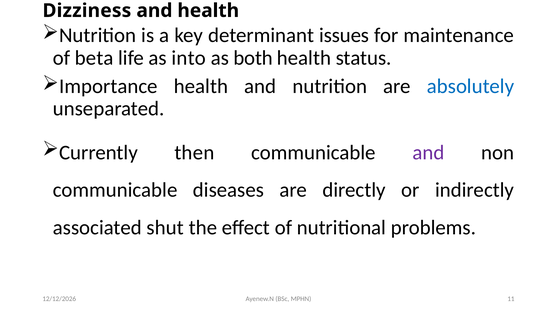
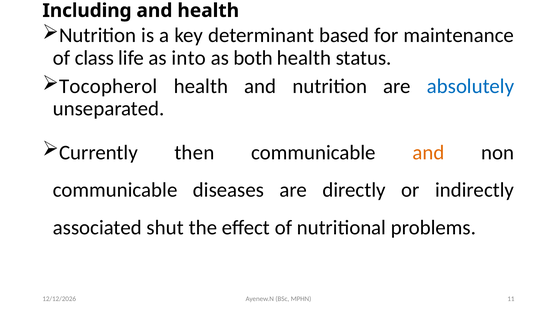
Dizziness: Dizziness -> Including
issues: issues -> based
beta: beta -> class
Importance: Importance -> Tocopherol
and at (428, 153) colour: purple -> orange
